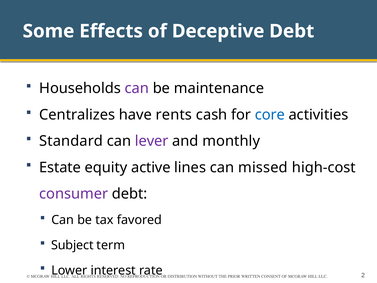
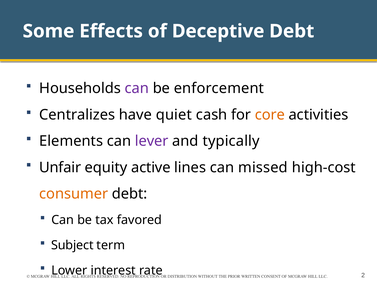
maintenance: maintenance -> enforcement
rents: rents -> quiet
core colour: blue -> orange
Standard: Standard -> Elements
monthly: monthly -> typically
Estate: Estate -> Unfair
consumer colour: purple -> orange
